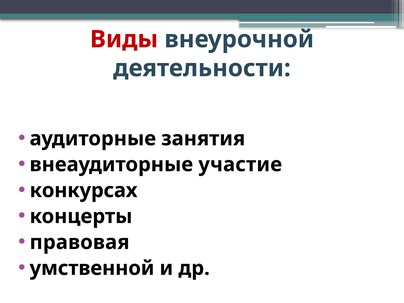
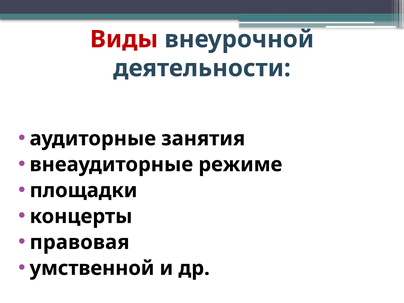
участие: участие -> режиме
конкурсах: конкурсах -> площадки
